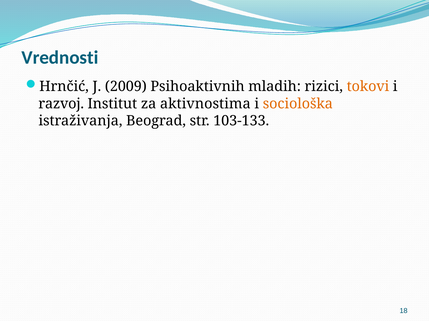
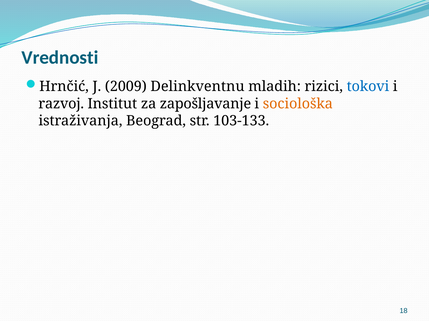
Psihoaktivnih: Psihoaktivnih -> Delinkventnu
tokovi colour: orange -> blue
aktivnostima: aktivnostima -> zapošljavanje
